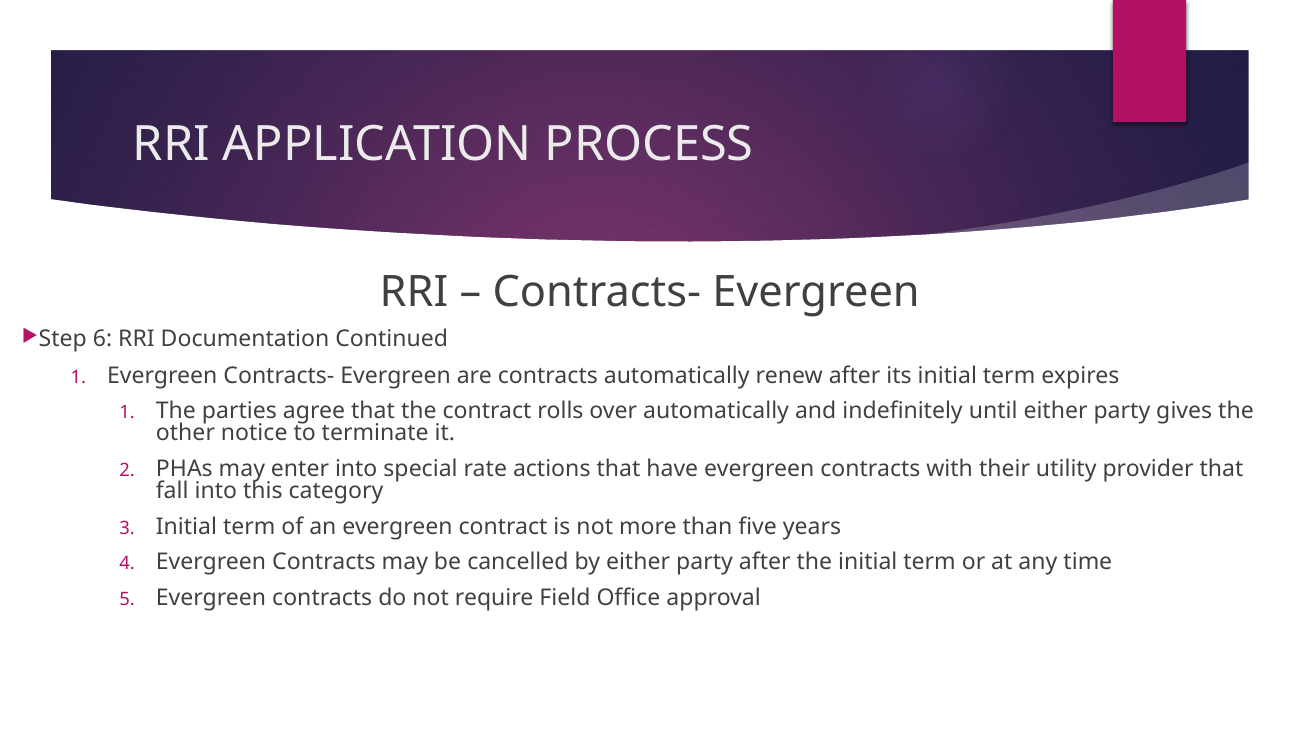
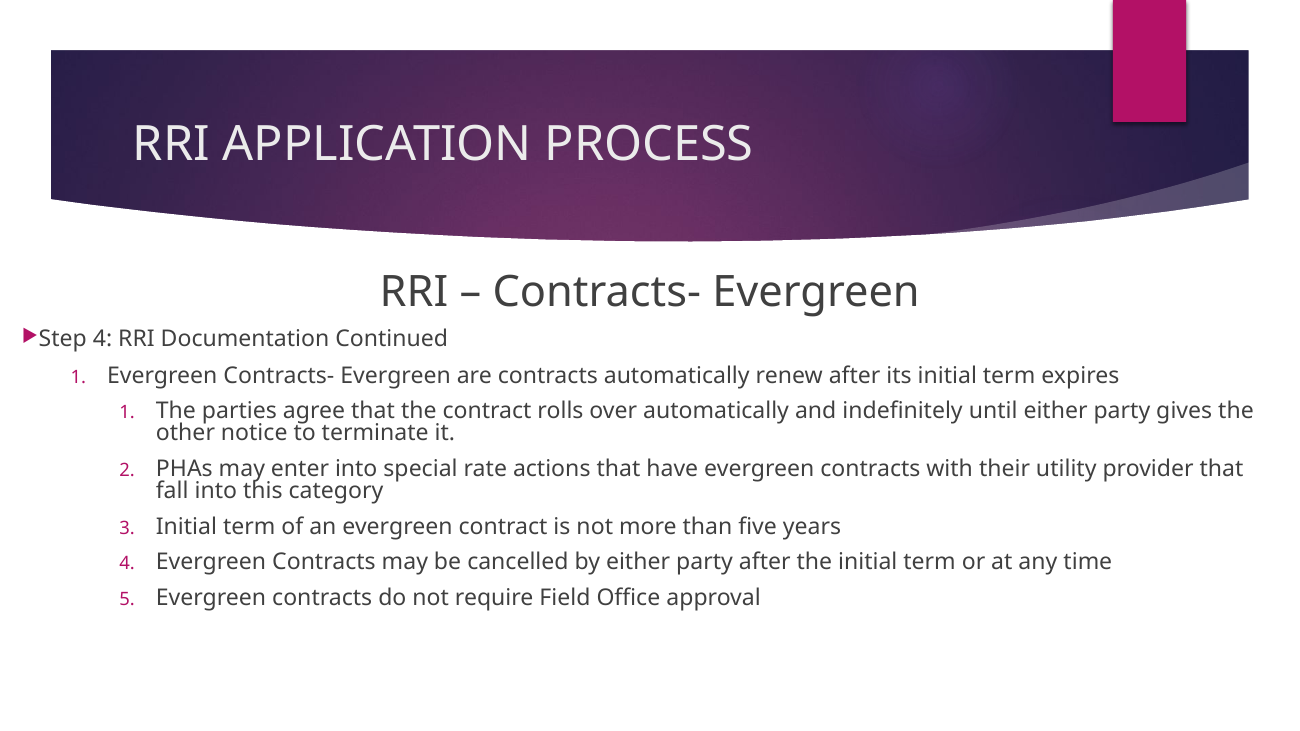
Step 6: 6 -> 4
